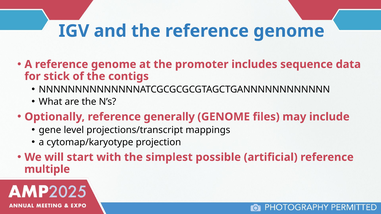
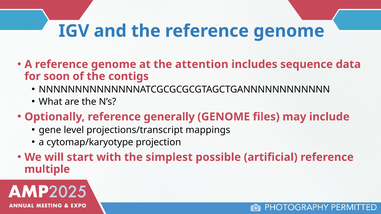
promoter: promoter -> attention
stick: stick -> soon
